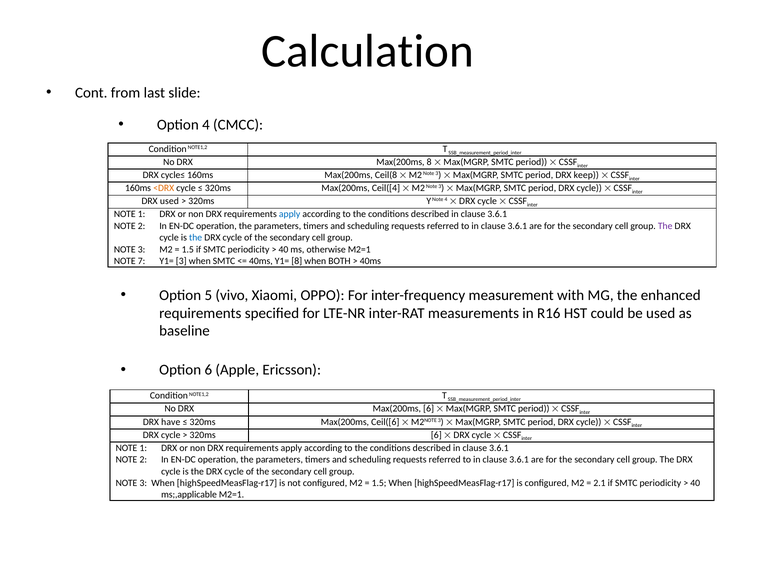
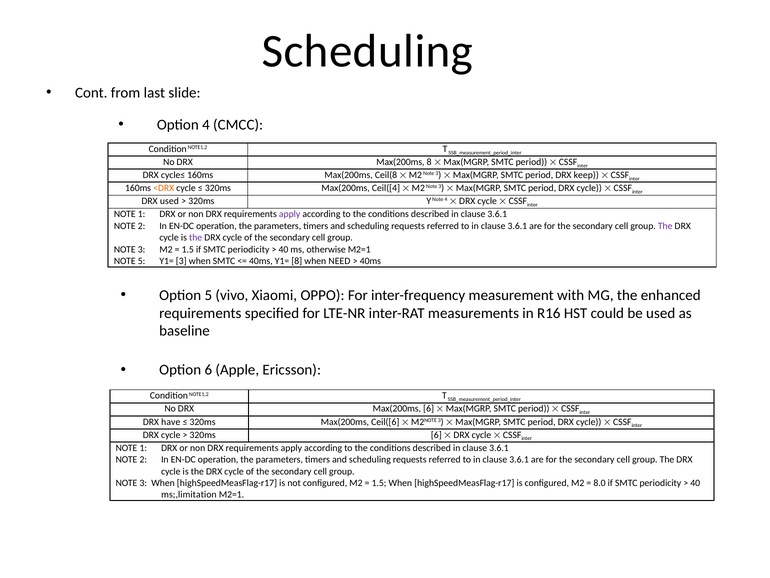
Calculation at (368, 51): Calculation -> Scheduling
apply at (290, 214) colour: blue -> purple
the at (196, 237) colour: blue -> purple
NOTE 7: 7 -> 5
BOTH: BOTH -> NEED
2.1: 2.1 -> 8.0
ms;,applicable: ms;,applicable -> ms;,limitation
